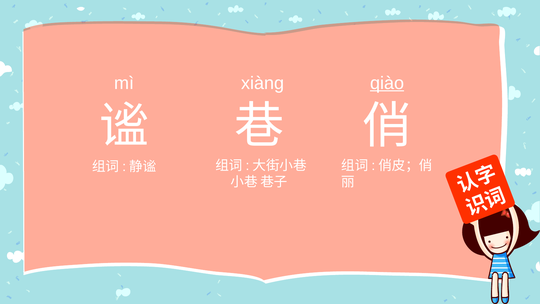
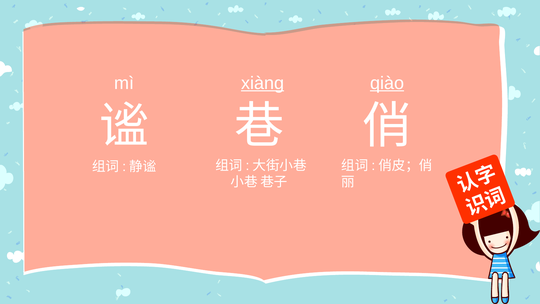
xiàng underline: none -> present
